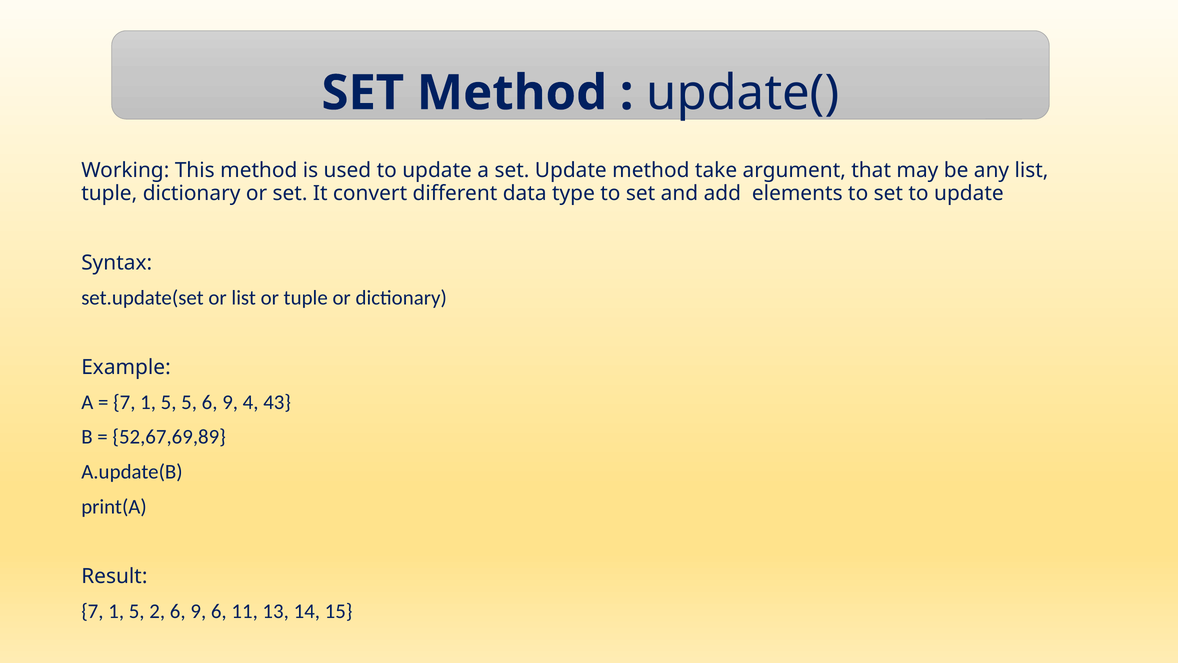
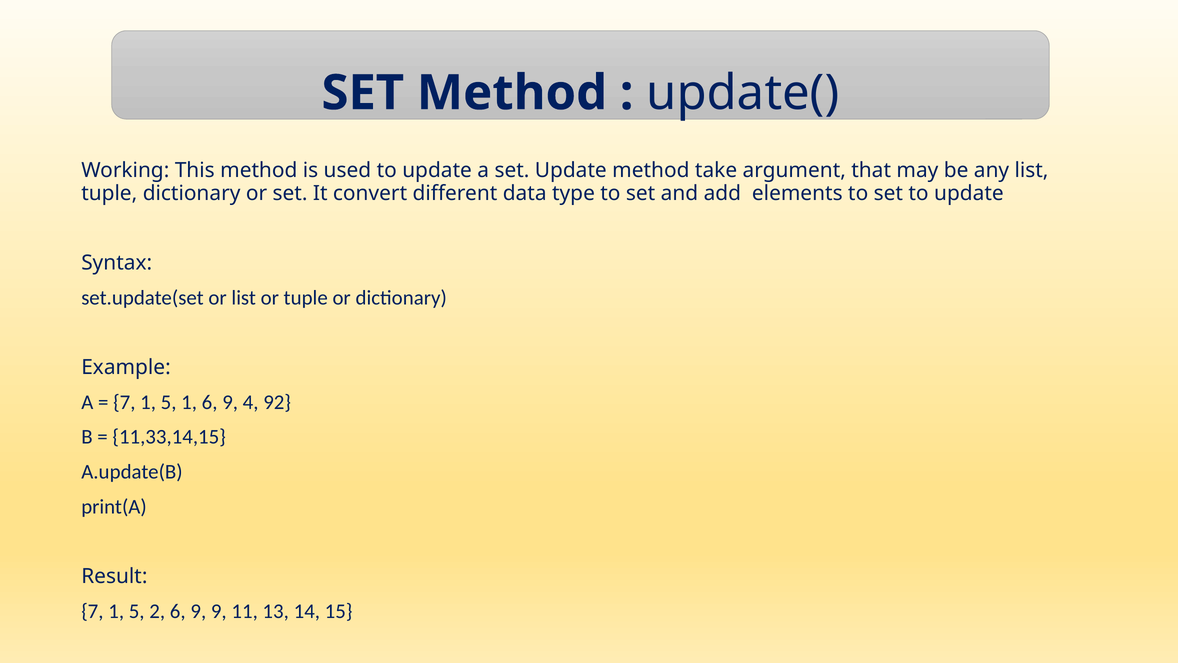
5 5: 5 -> 1
43: 43 -> 92
52,67,69,89: 52,67,69,89 -> 11,33,14,15
9 6: 6 -> 9
